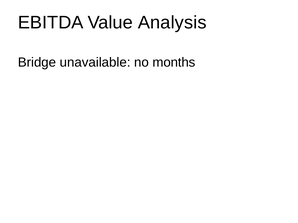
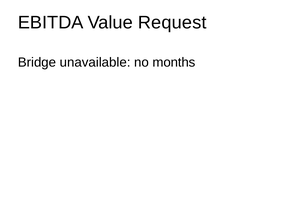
Analysis: Analysis -> Request
